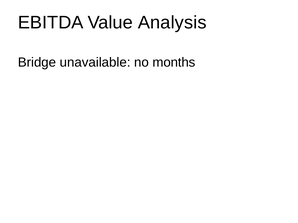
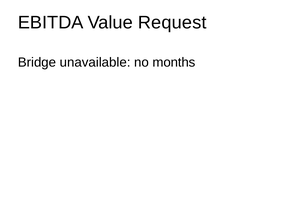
Analysis: Analysis -> Request
